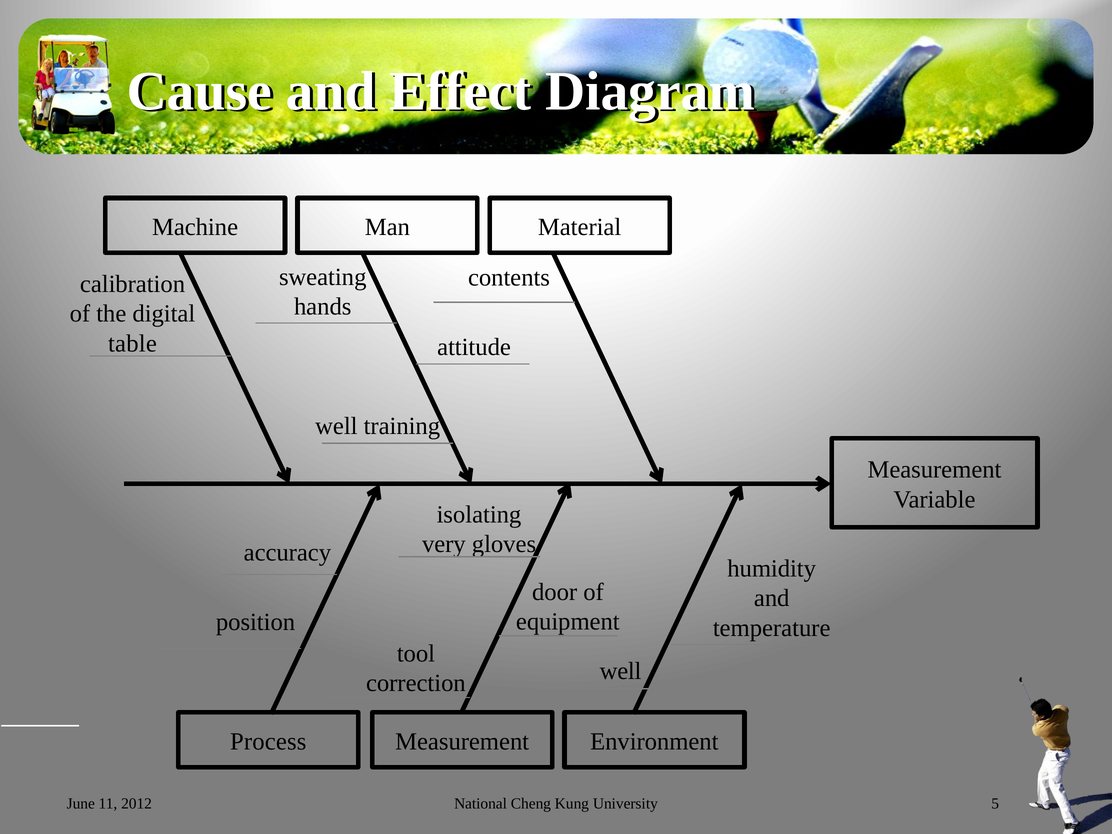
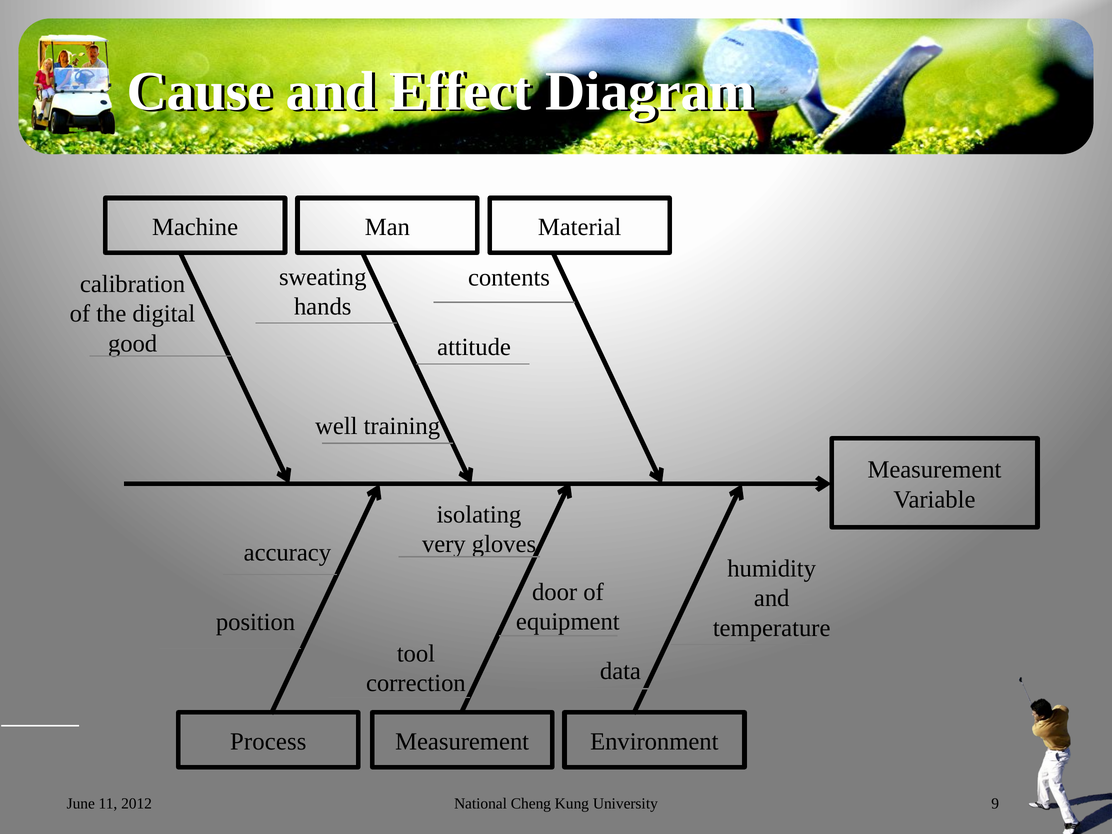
table: table -> good
correction well: well -> data
5: 5 -> 9
